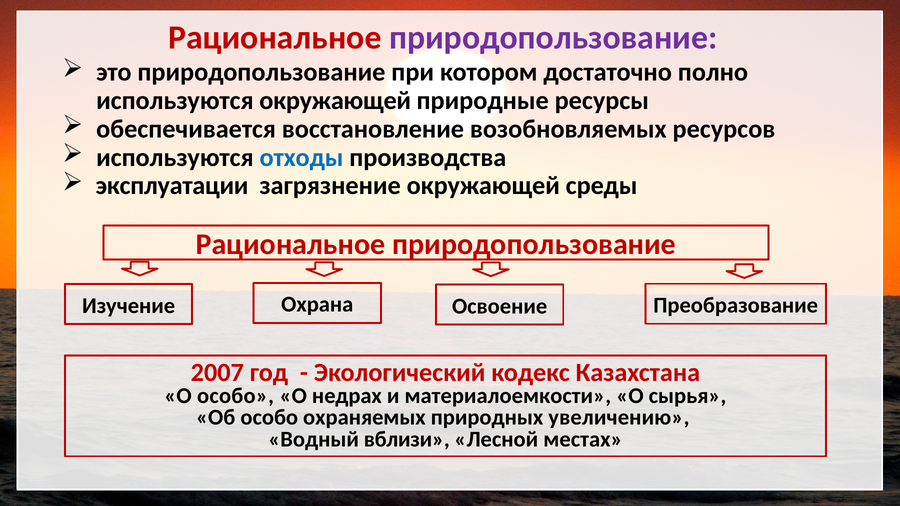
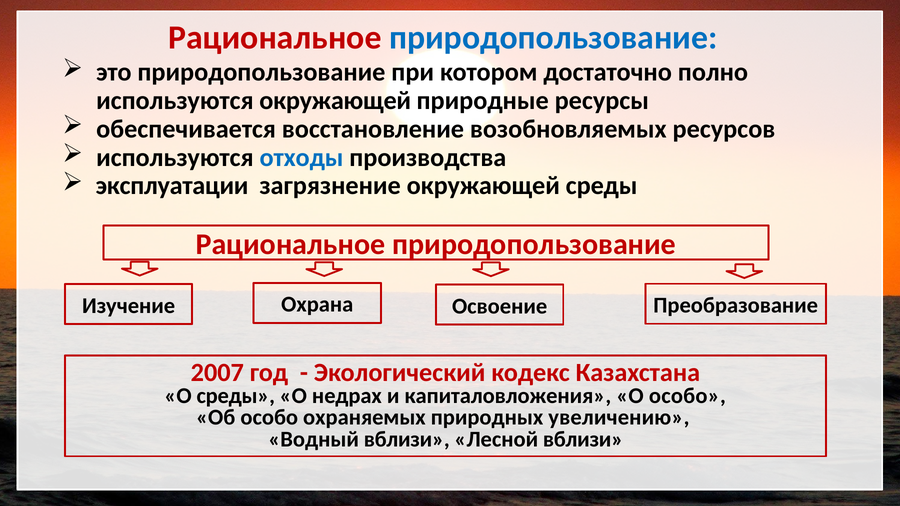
природопользование at (553, 38) colour: purple -> blue
О особо: особо -> среды
материалоемкости: материалоемкости -> капиталовложения
О сырья: сырья -> особо
Лесной местах: местах -> вблизи
